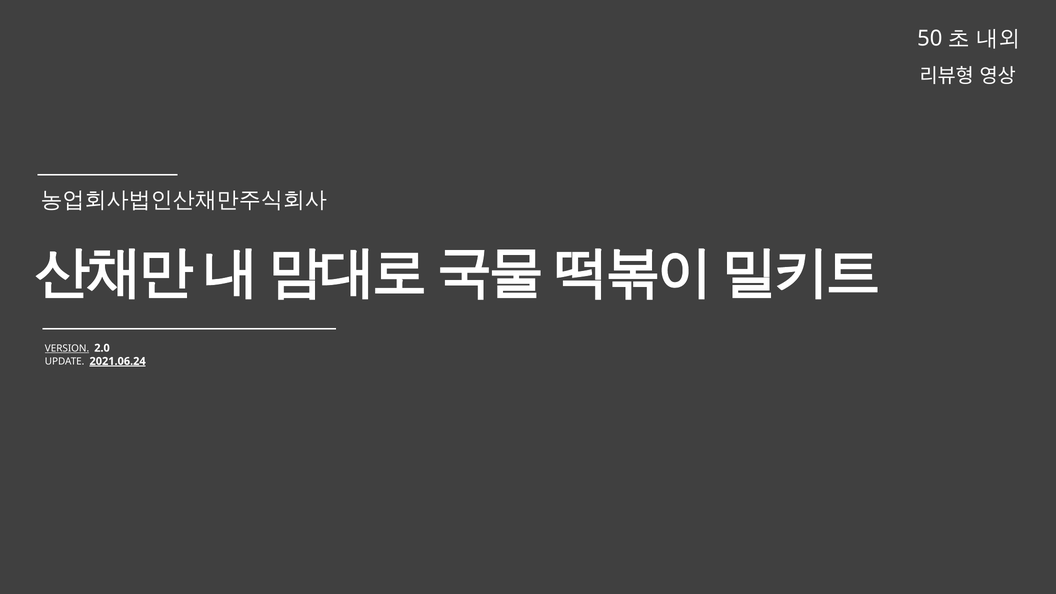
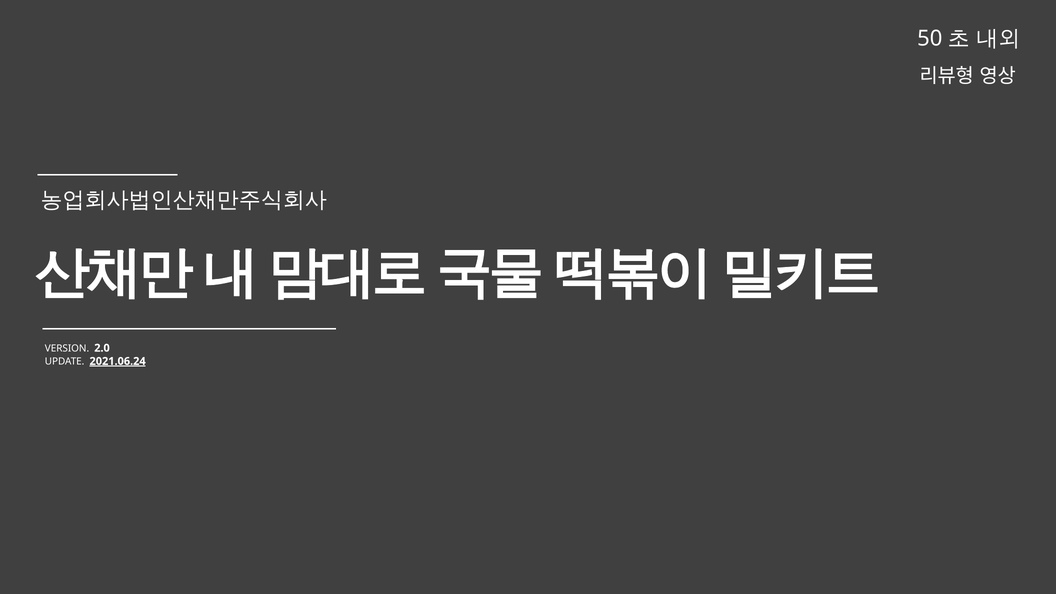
VERSION underline: present -> none
